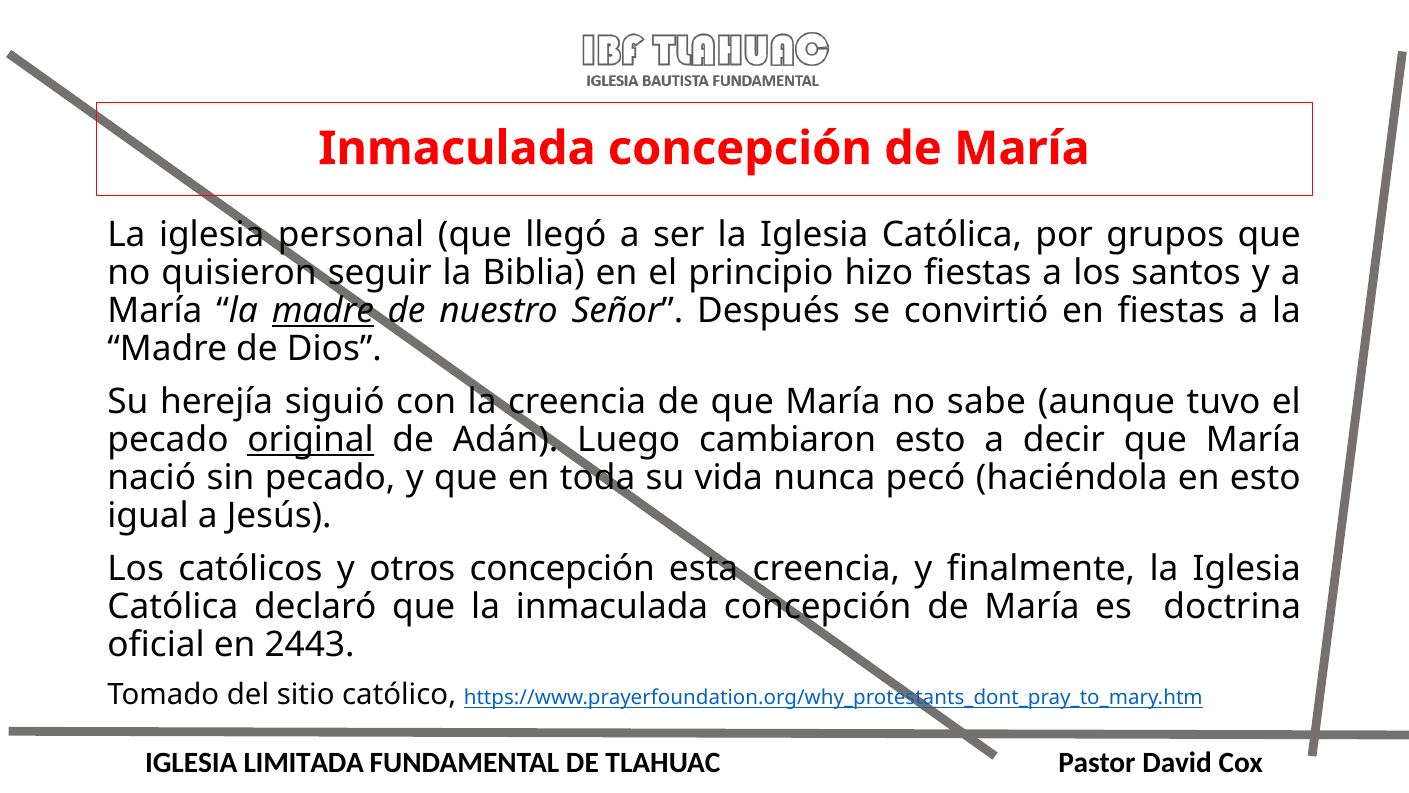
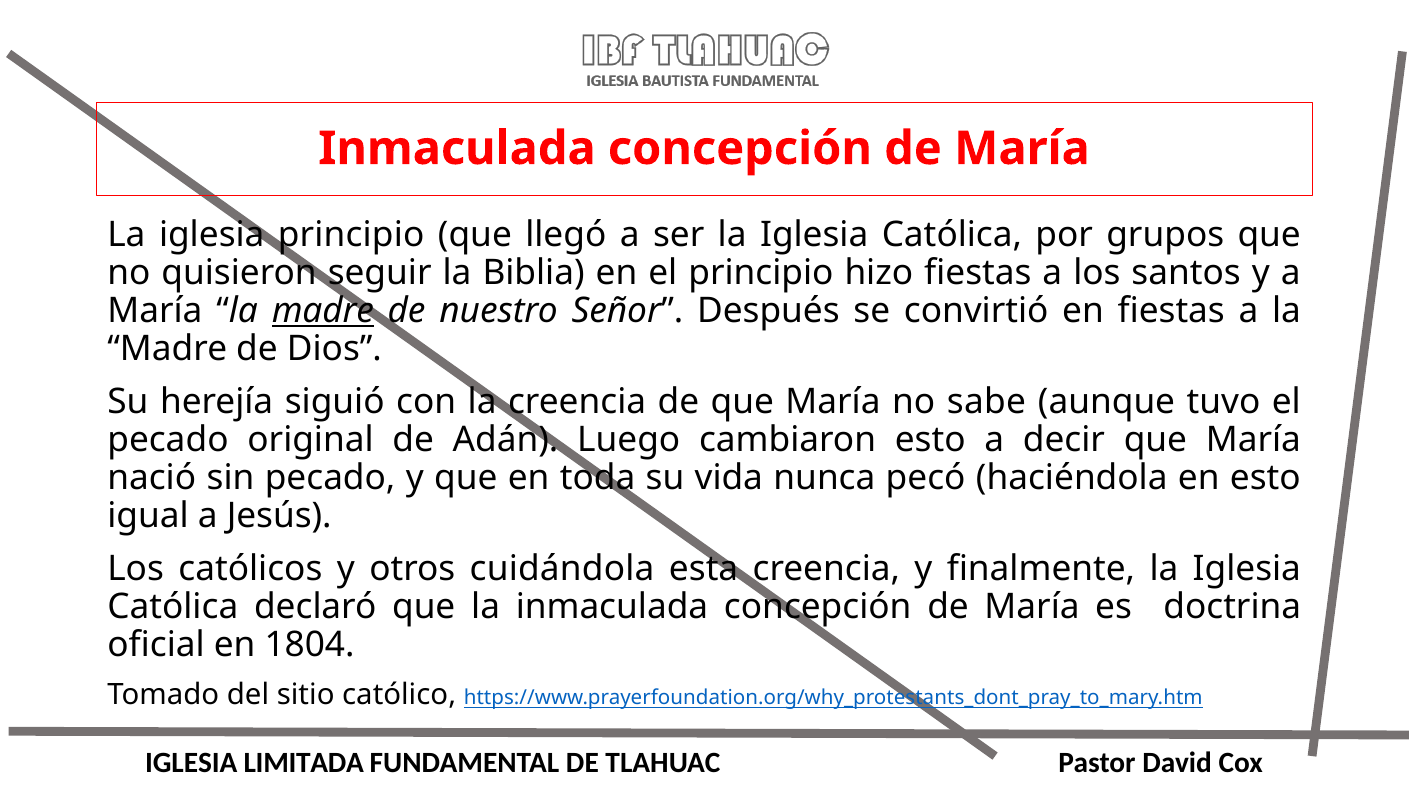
iglesia personal: personal -> principio
original underline: present -> none
otros concepción: concepción -> cuidándola
2443: 2443 -> 1804
